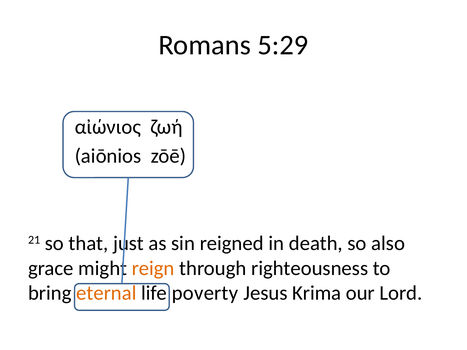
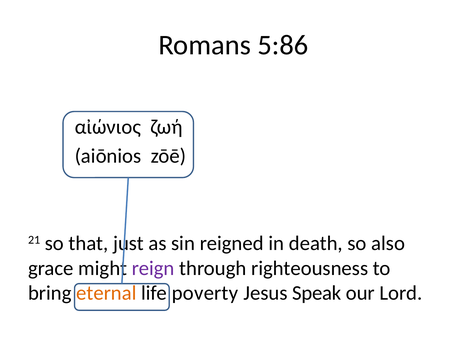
5:29: 5:29 -> 5:86
reign colour: orange -> purple
Krima: Krima -> Speak
